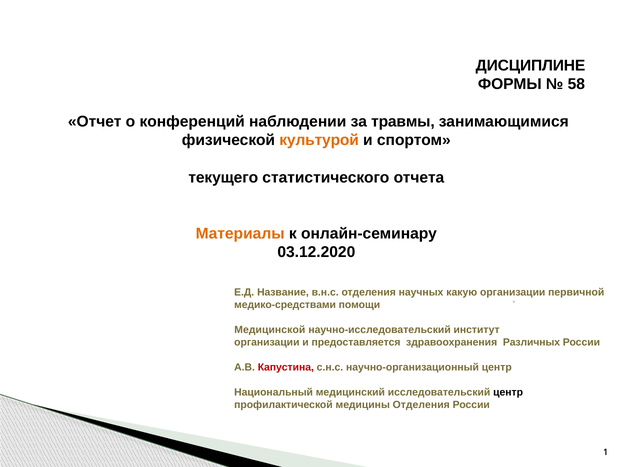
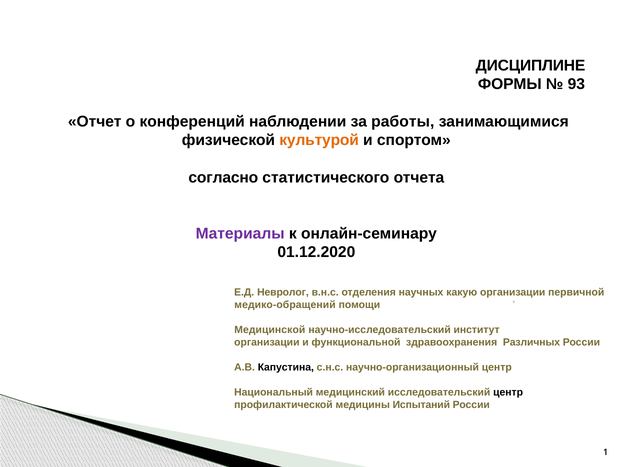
58: 58 -> 93
травмы: травмы -> работы
текущего: текущего -> согласно
Материалы colour: orange -> purple
03.12.2020: 03.12.2020 -> 01.12.2020
Название: Название -> Невролог
медико-средствами: медико-средствами -> медико-обращений
предоставляется: предоставляется -> функциональной
Капустина colour: red -> black
медицины Отделения: Отделения -> Испытаний
